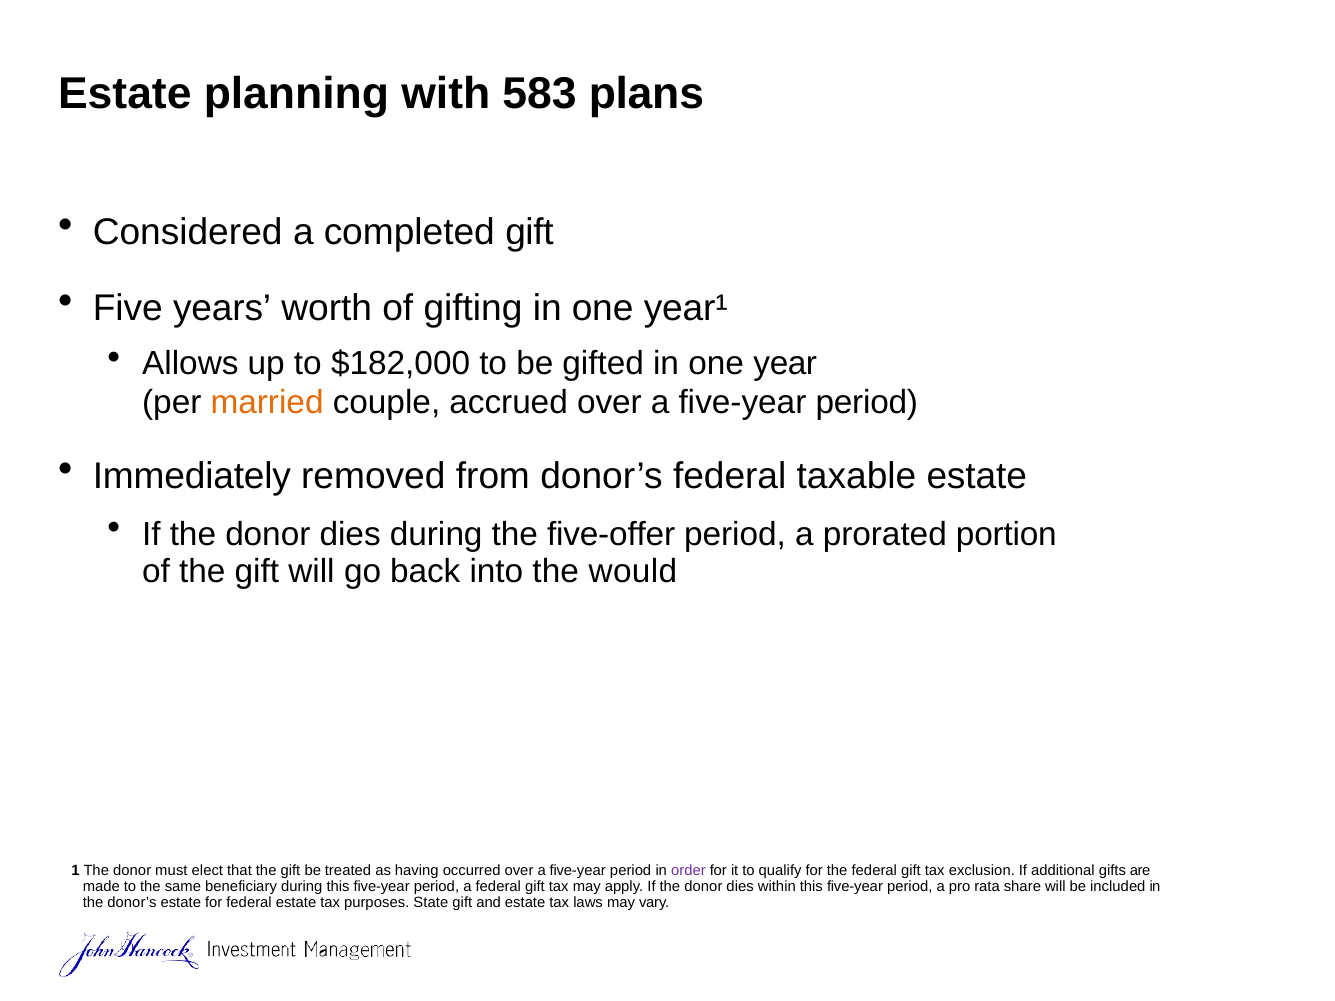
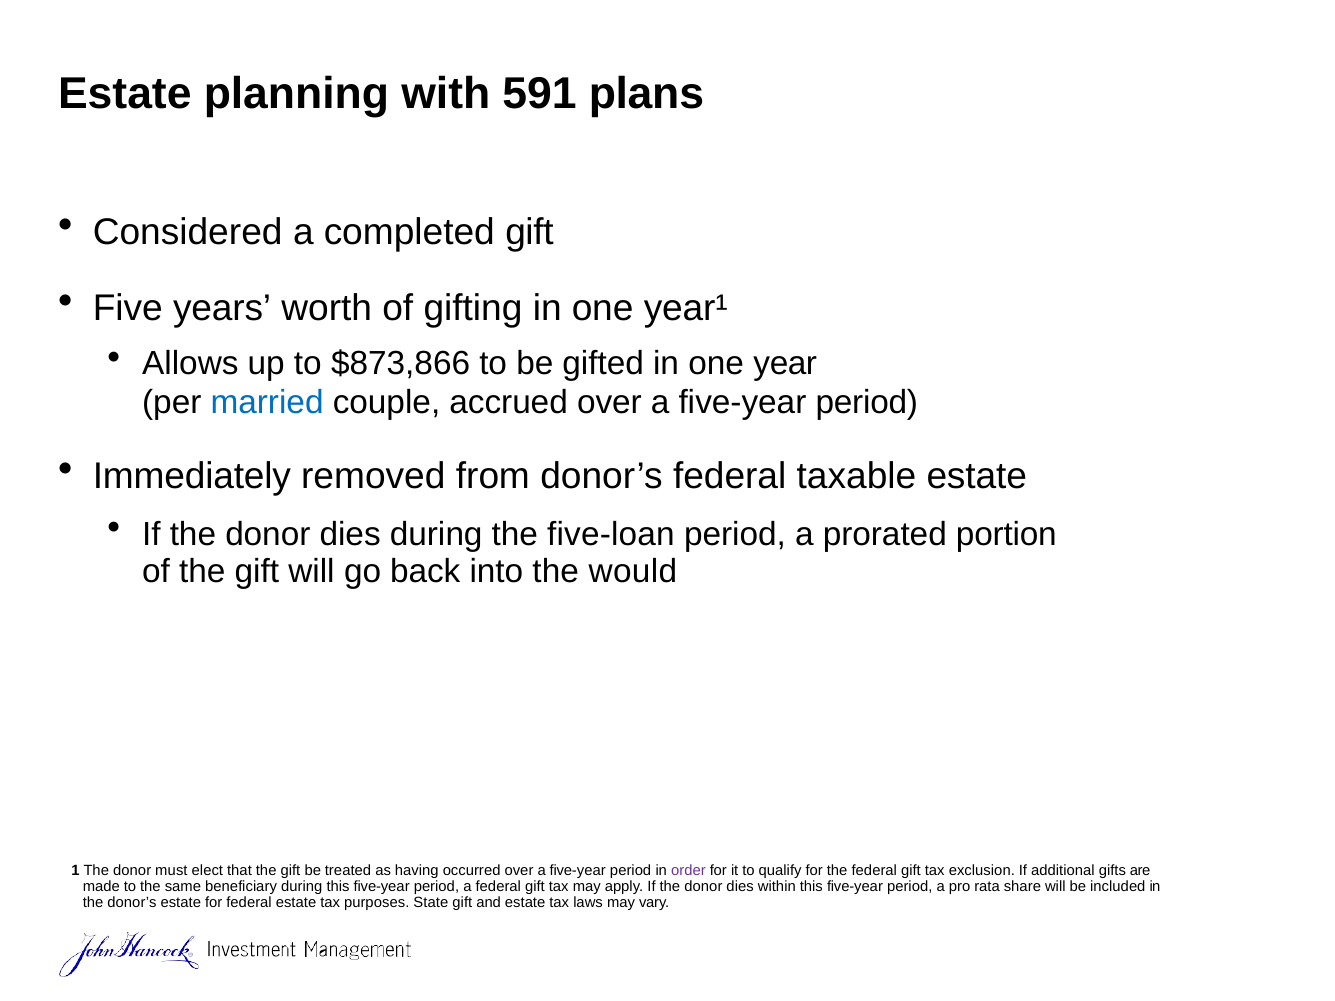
583: 583 -> 591
$182,000: $182,000 -> $873,866
married colour: orange -> blue
five-offer: five-offer -> five-loan
